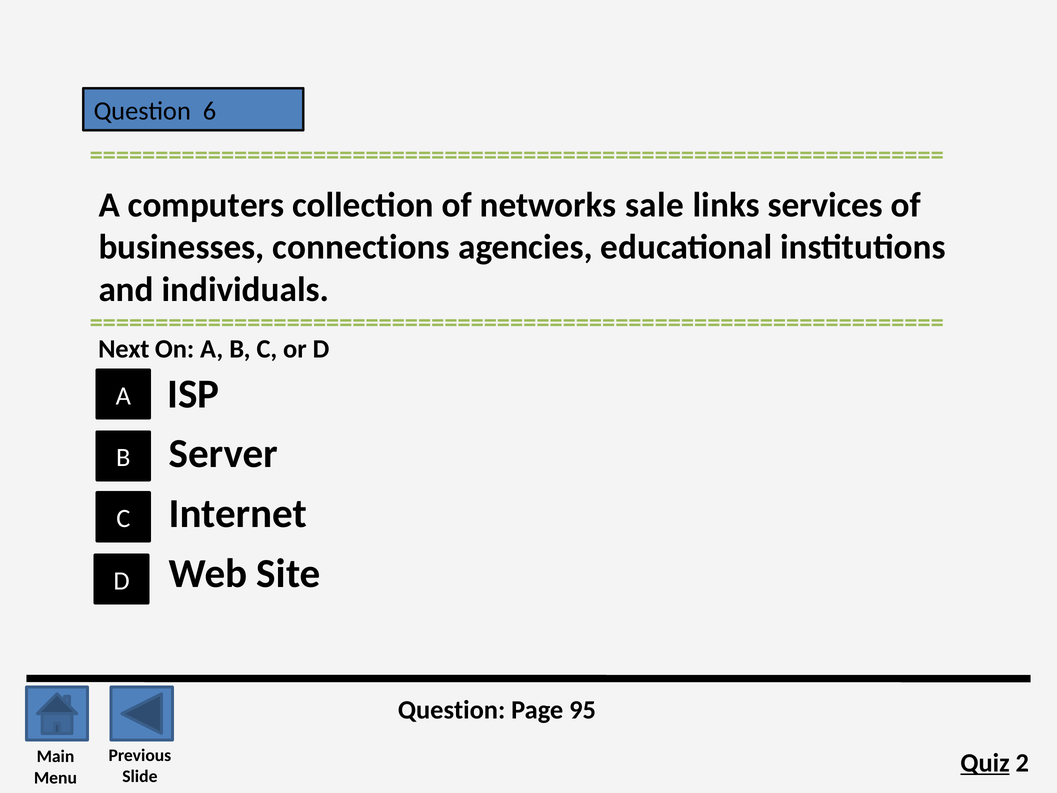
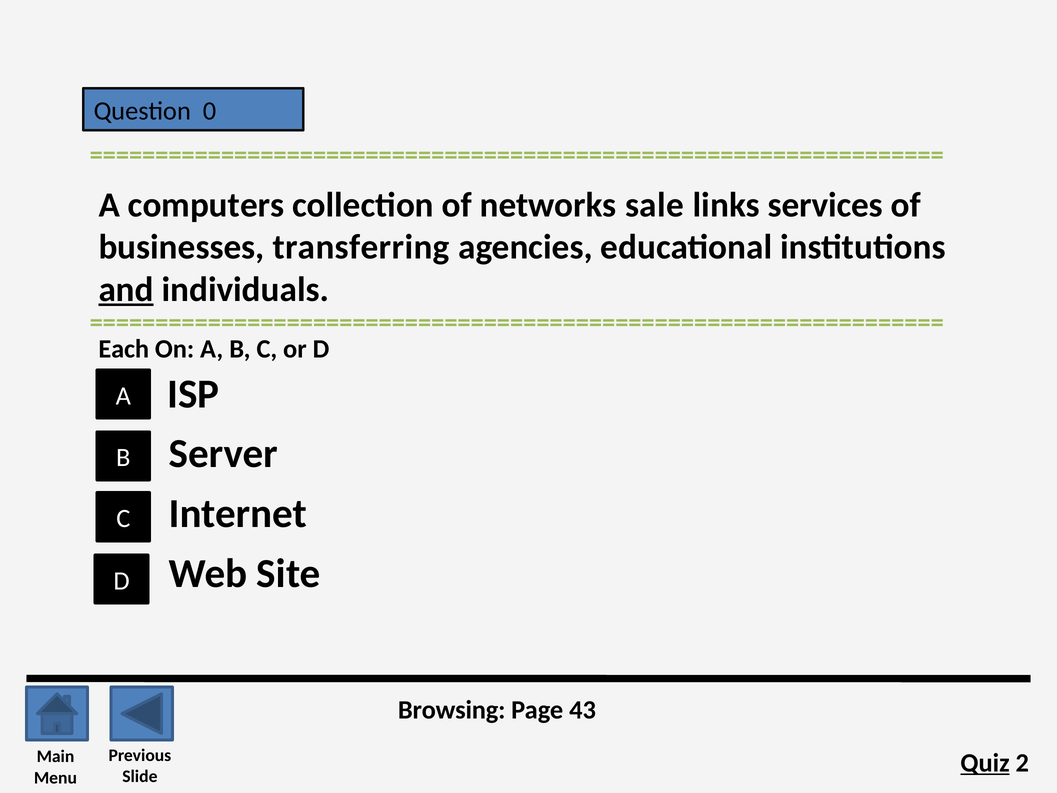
6: 6 -> 0
connections: connections -> transferring
and underline: none -> present
Next: Next -> Each
Question at (452, 710): Question -> Browsing
95: 95 -> 43
